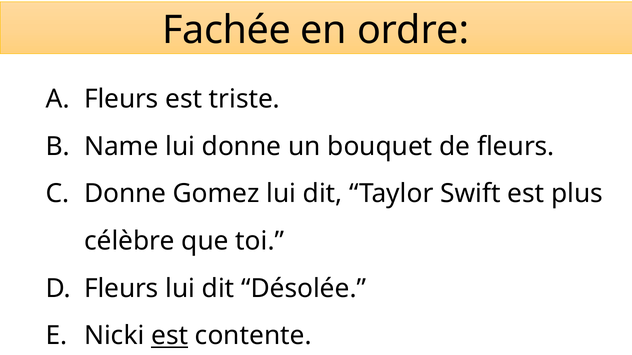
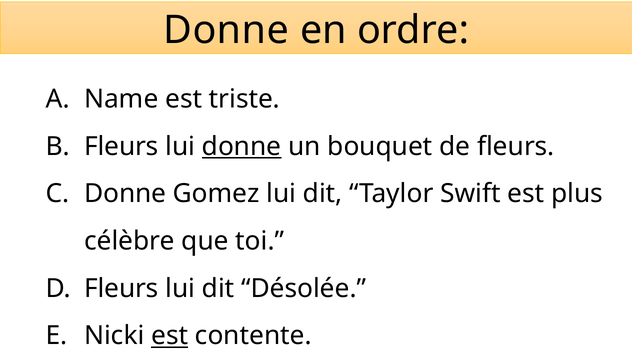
Fachée at (227, 30): Fachée -> Donne
Fleurs at (121, 99): Fleurs -> Name
Name at (121, 147): Name -> Fleurs
donne at (242, 147) underline: none -> present
